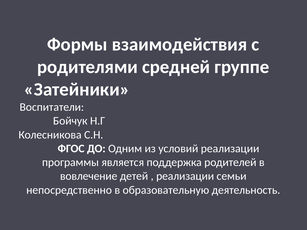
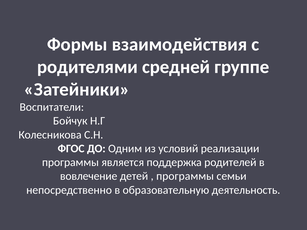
реализации at (185, 176): реализации -> программы
